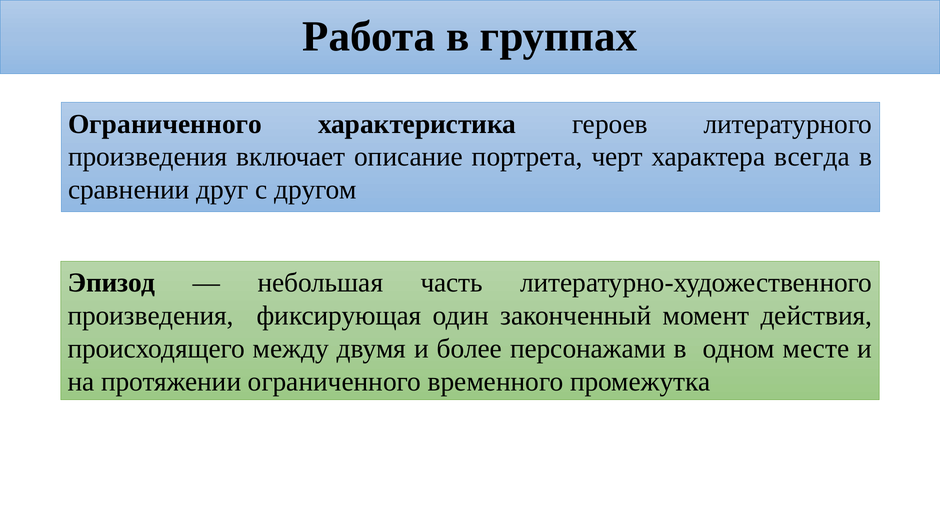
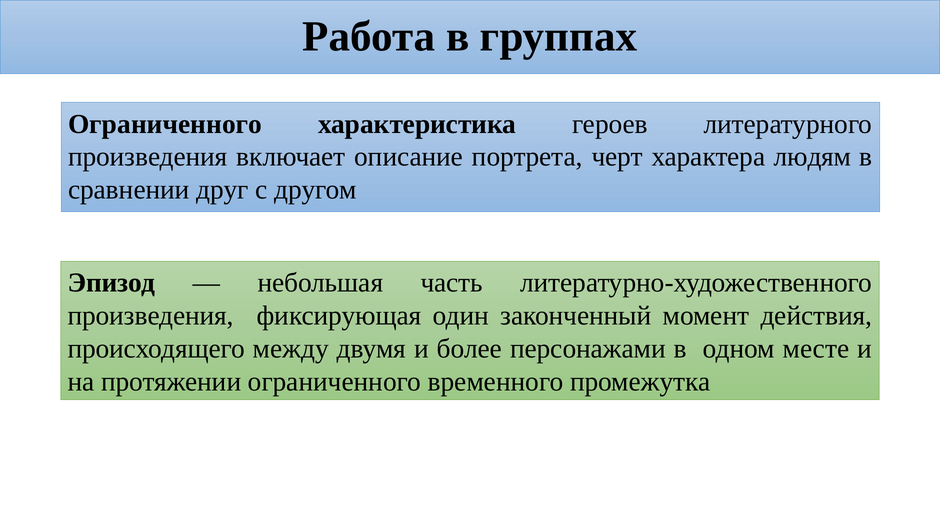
всегда: всегда -> людям
